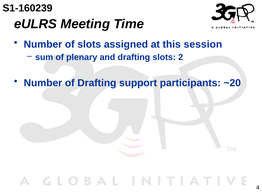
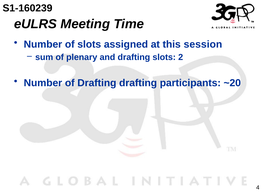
Drafting support: support -> drafting
